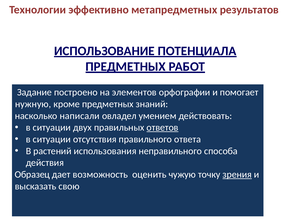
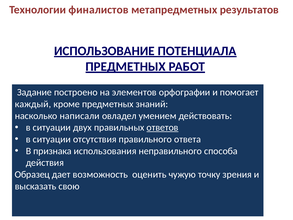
эффективно: эффективно -> финалистов
нужную: нужную -> каждый
растений: растений -> признака
зрения underline: present -> none
